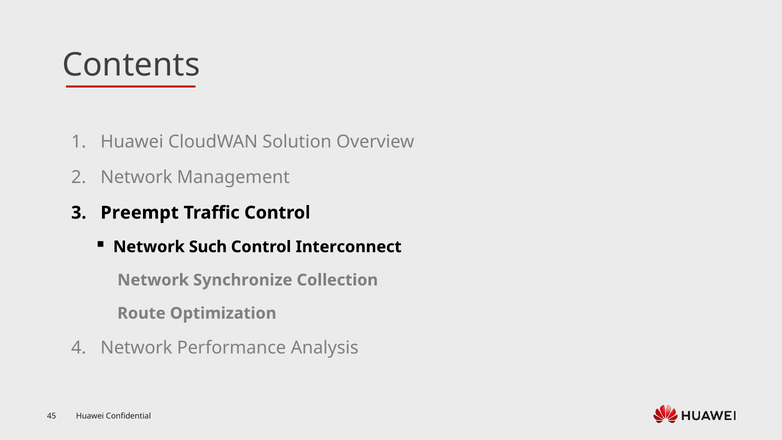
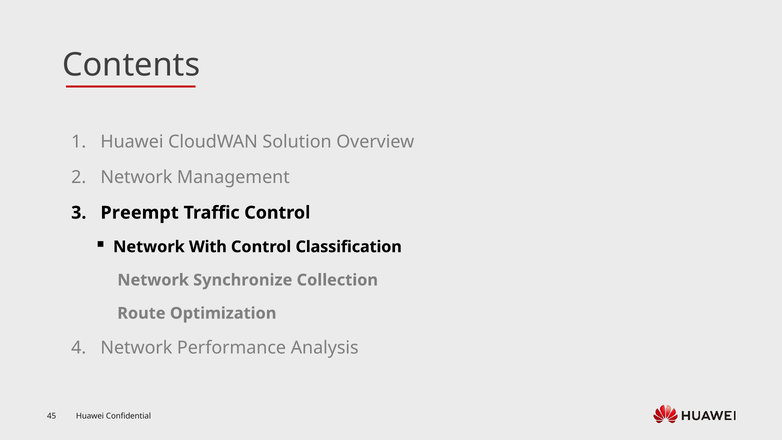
Such: Such -> With
Interconnect: Interconnect -> Classification
